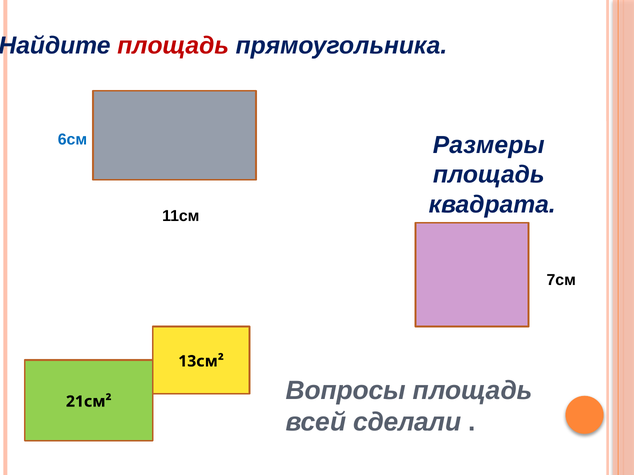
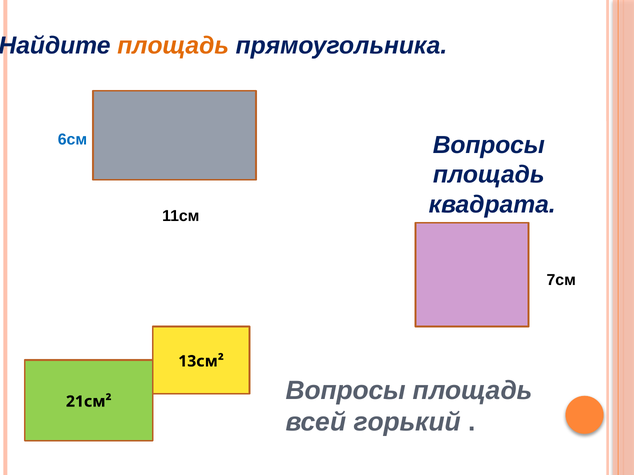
площадь at (173, 46) colour: red -> orange
Размеры at (489, 145): Размеры -> Вопросы
сделали: сделали -> горький
